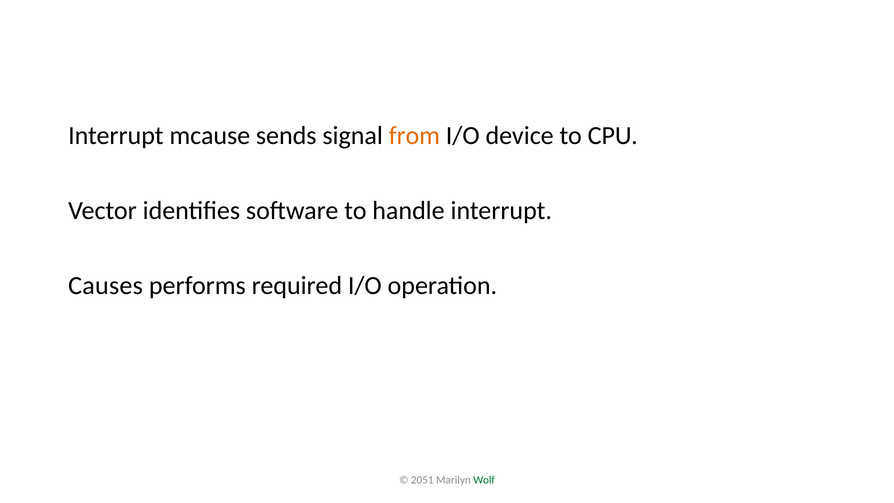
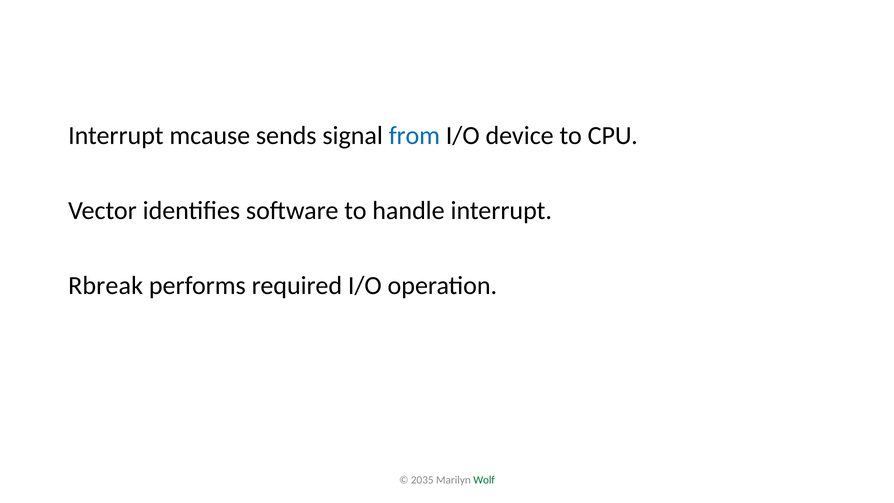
from colour: orange -> blue
Causes: Causes -> Rbreak
2051: 2051 -> 2035
